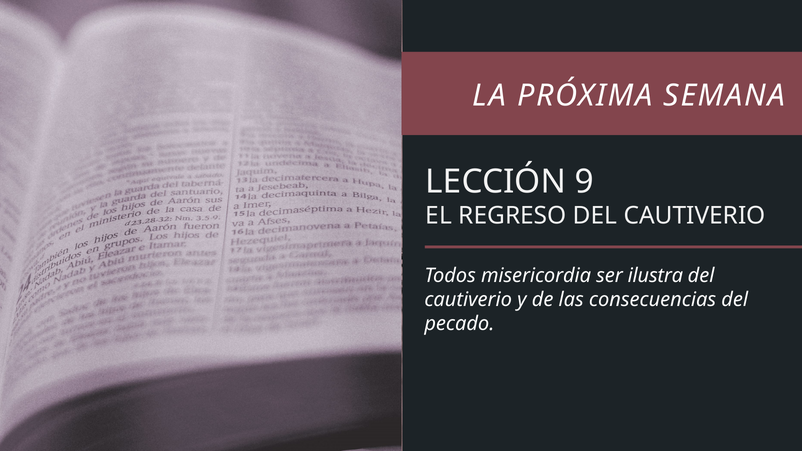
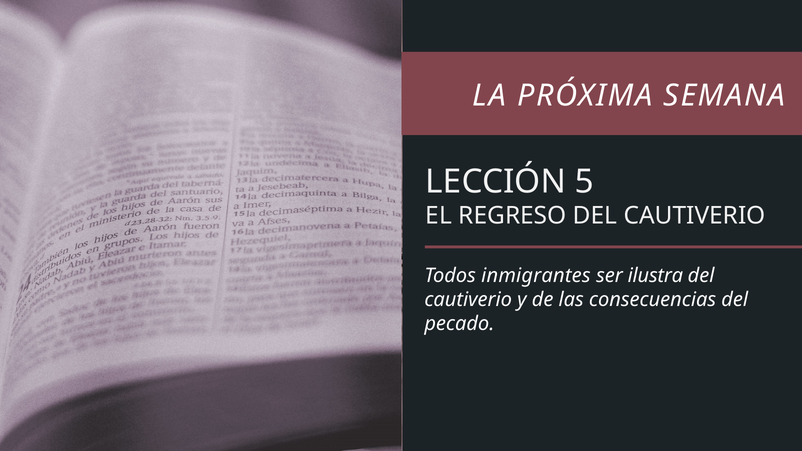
9: 9 -> 5
misericordia: misericordia -> inmigrantes
